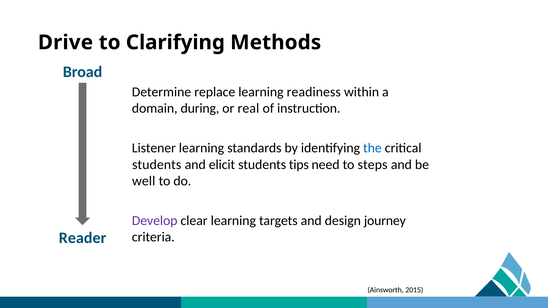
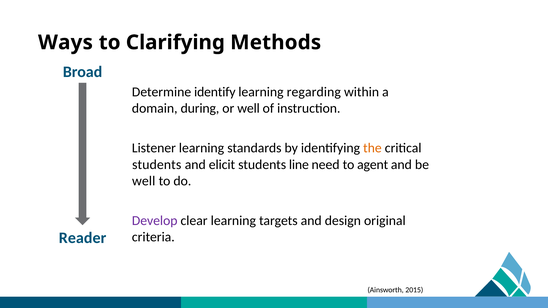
Drive: Drive -> Ways
replace: replace -> identify
readiness: readiness -> regarding
or real: real -> well
the colour: blue -> orange
tips: tips -> line
steps: steps -> agent
journey: journey -> original
